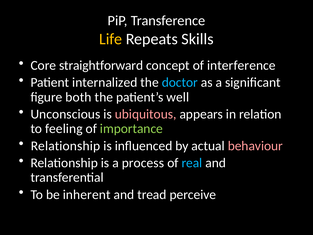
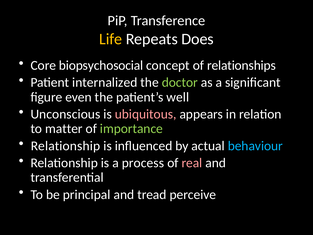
Skills: Skills -> Does
straightforward: straightforward -> biopsychosocial
interference: interference -> relationships
doctor colour: light blue -> light green
both: both -> even
feeling: feeling -> matter
behaviour colour: pink -> light blue
real colour: light blue -> pink
inherent: inherent -> principal
